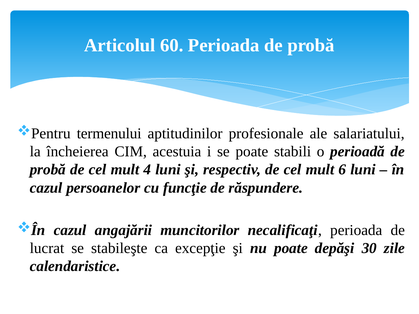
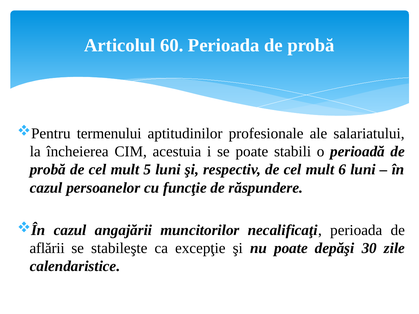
4: 4 -> 5
lucrat: lucrat -> aflării
